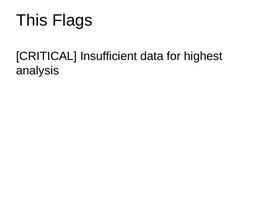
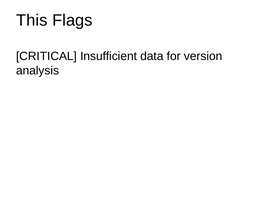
highest: highest -> version
